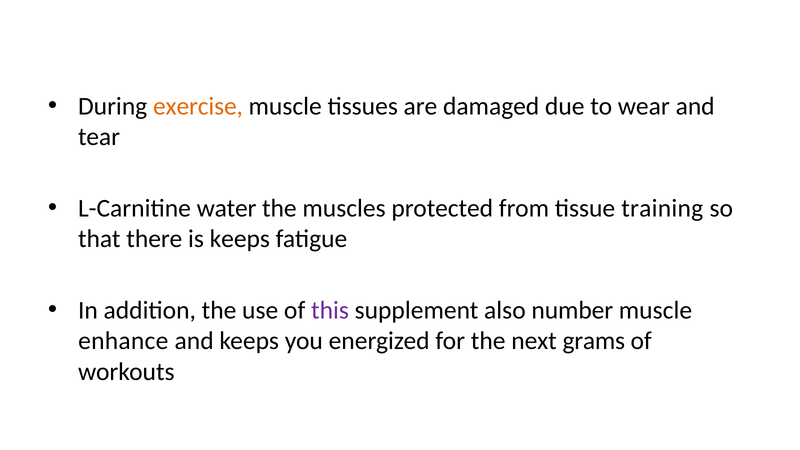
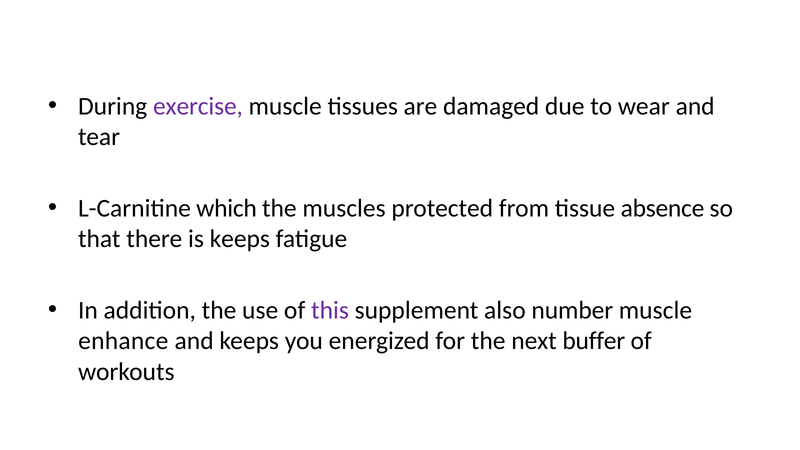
exercise colour: orange -> purple
water: water -> which
training: training -> absence
grams: grams -> buffer
